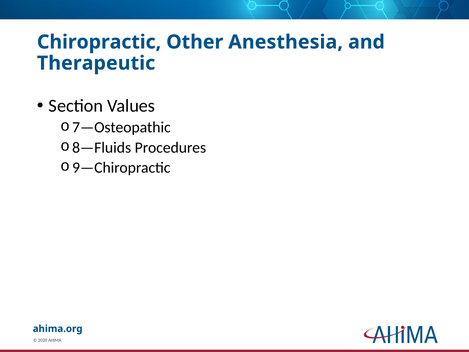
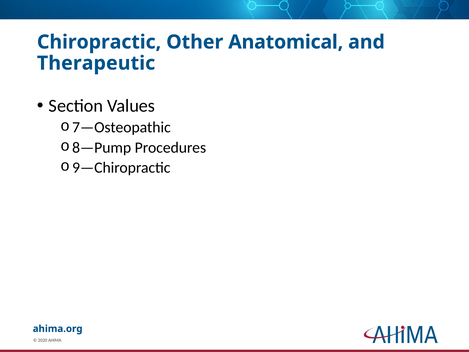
Anesthesia: Anesthesia -> Anatomical
8—Fluids: 8—Fluids -> 8—Pump
